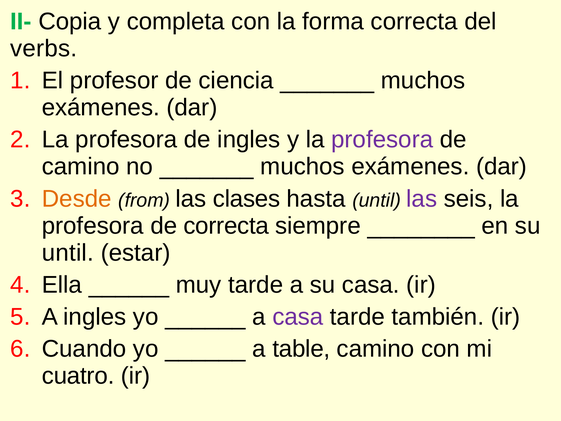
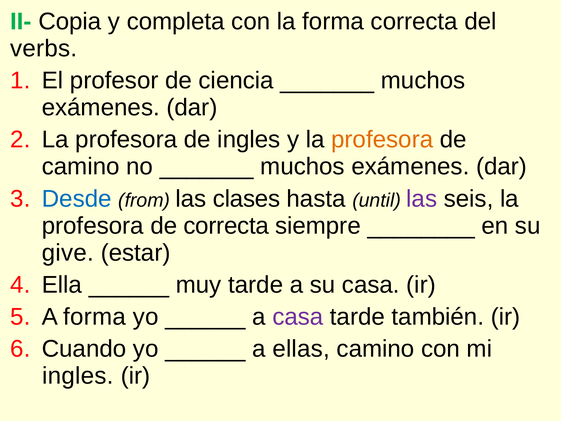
profesora at (382, 140) colour: purple -> orange
Desde colour: orange -> blue
until at (68, 253): until -> give
A ingles: ingles -> forma
table: table -> ellas
cuatro at (78, 376): cuatro -> ingles
